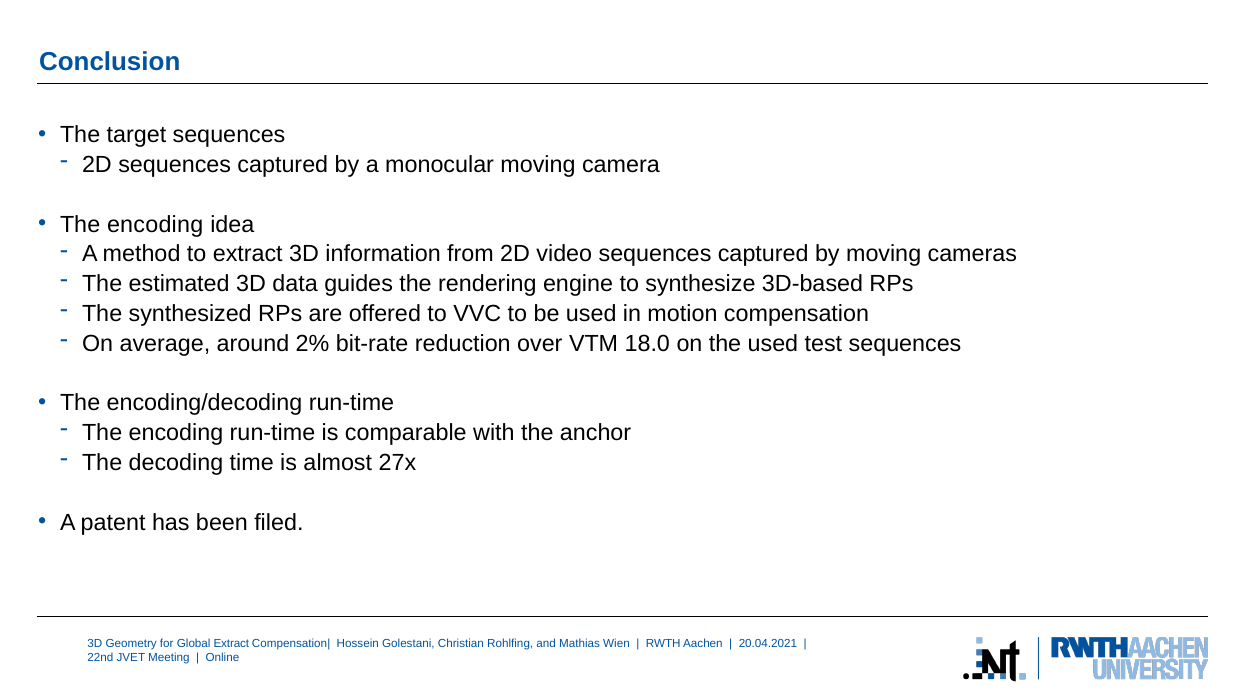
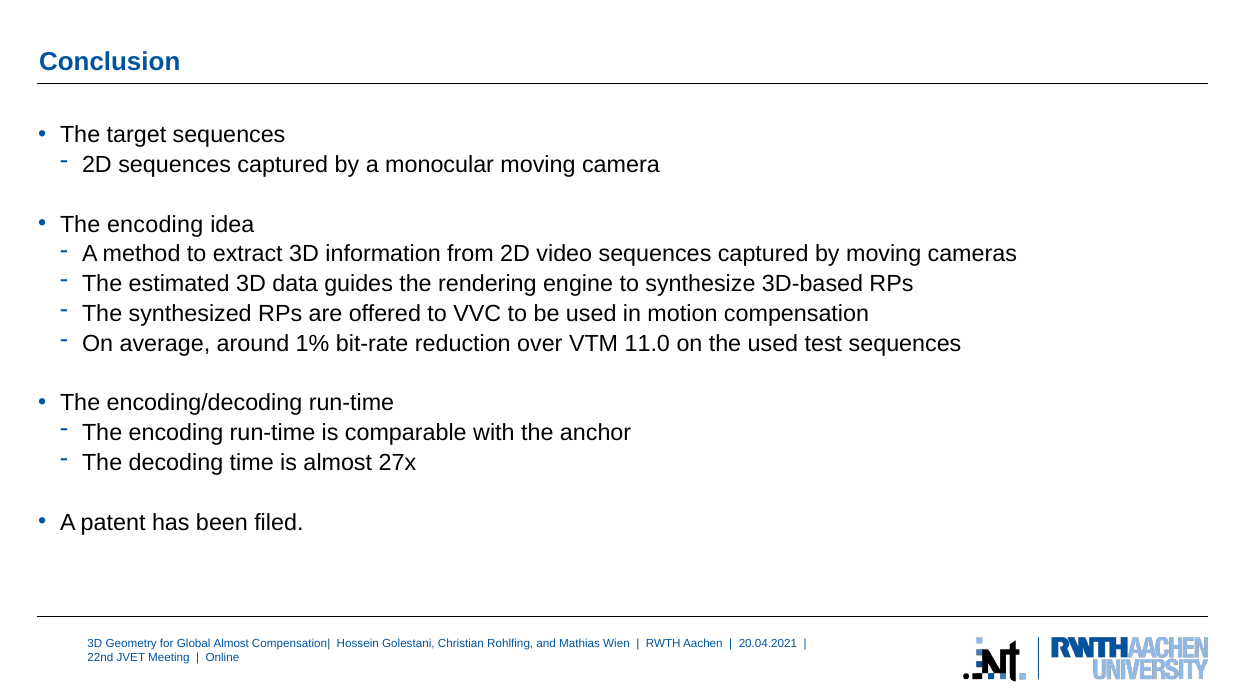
2%: 2% -> 1%
18.0: 18.0 -> 11.0
Extract at (231, 643): Extract -> Almost
